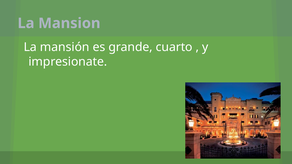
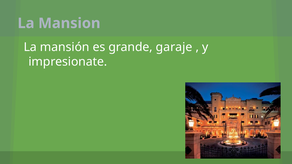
cuarto: cuarto -> garaje
